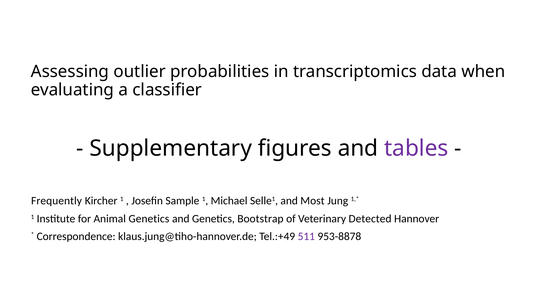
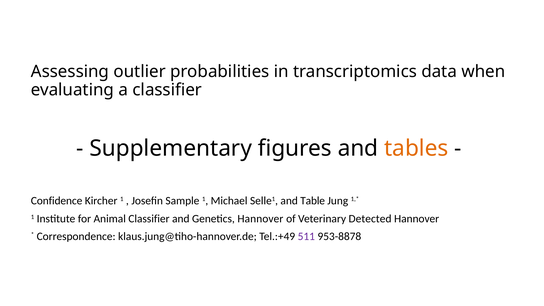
tables colour: purple -> orange
Frequently: Frequently -> Confidence
Most: Most -> Table
Animal Genetics: Genetics -> Classifier
Genetics Bootstrap: Bootstrap -> Hannover
